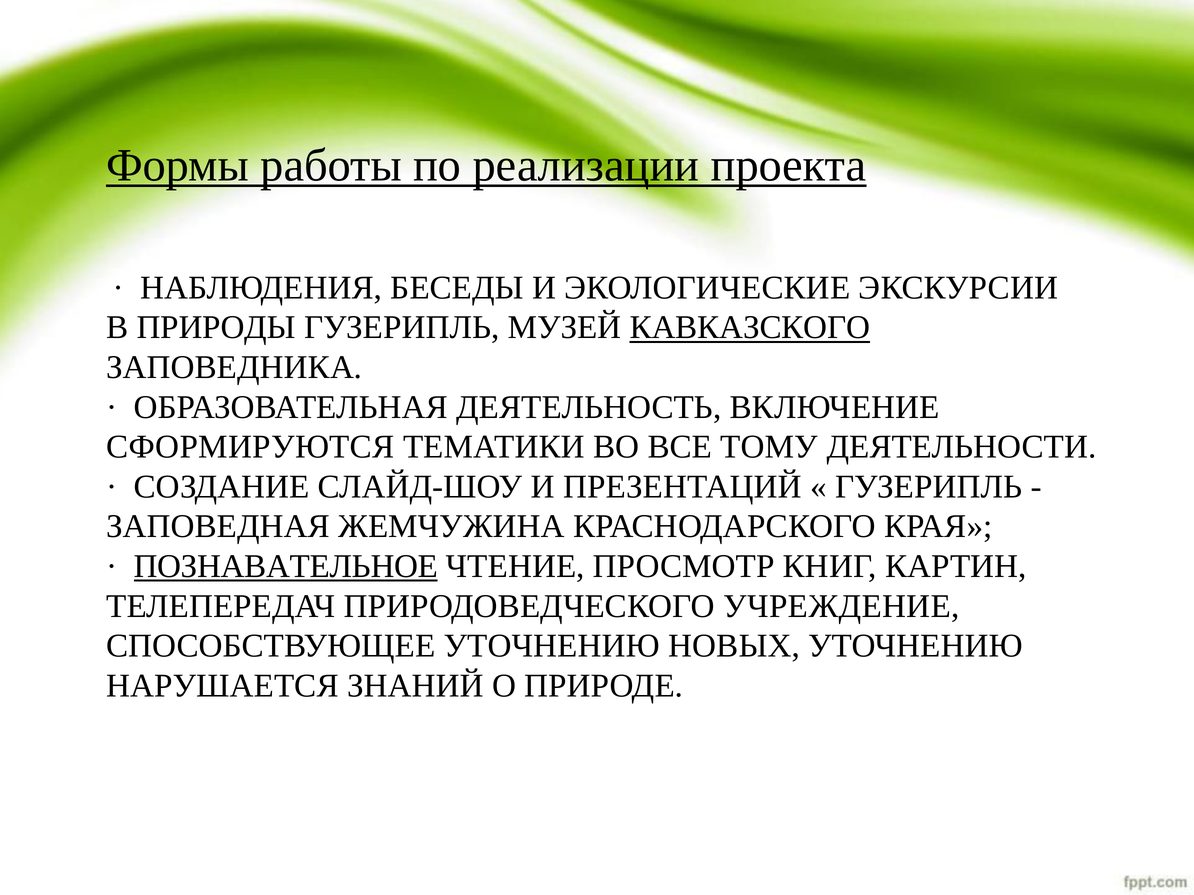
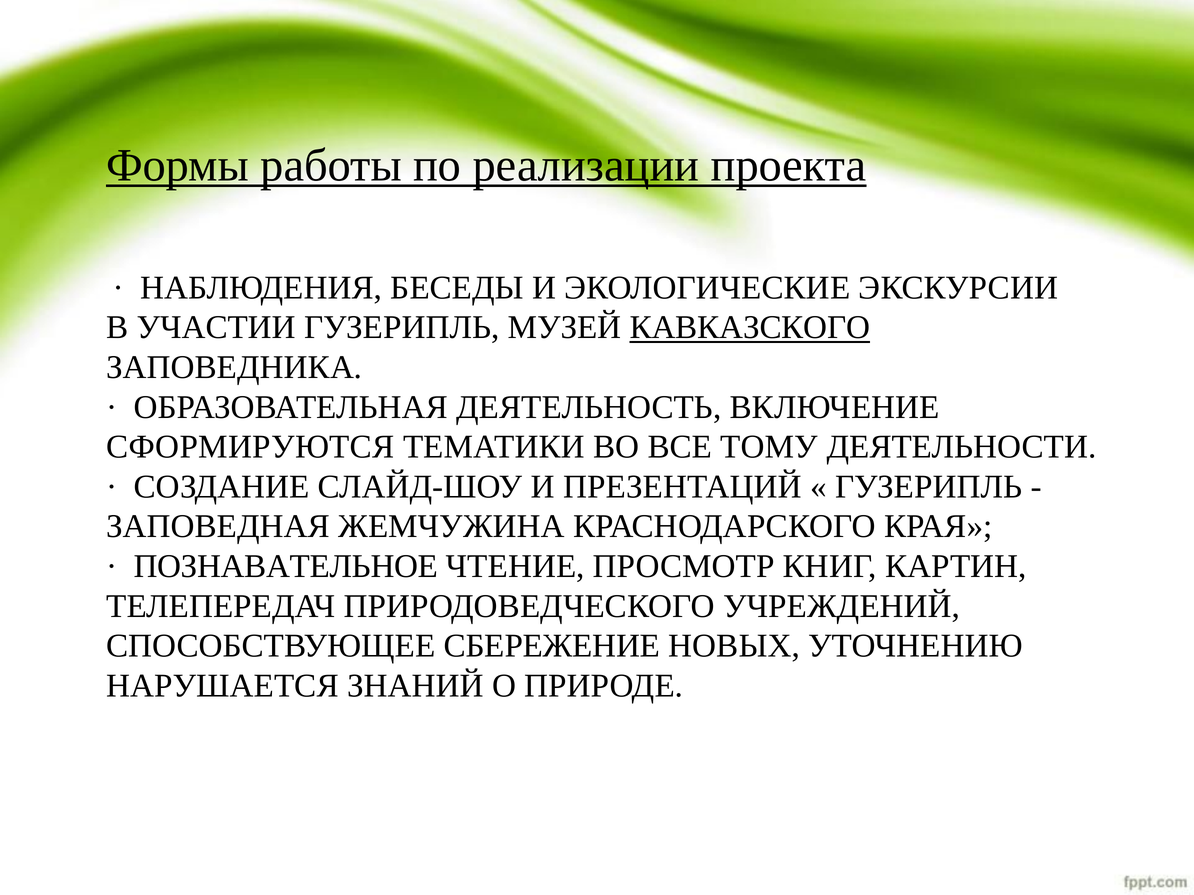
ПРИРОДЫ: ПРИРОДЫ -> УЧАСТИИ
ПОЗНАВАТЕЛЬНОЕ underline: present -> none
УЧРЕЖДЕНИЕ: УЧРЕЖДЕНИЕ -> УЧРЕЖДЕНИЙ
СПОСОБСТВУЮЩЕЕ УТОЧНЕНИЮ: УТОЧНЕНИЮ -> СБЕРЕЖЕНИЕ
